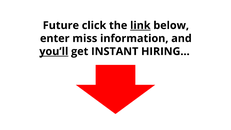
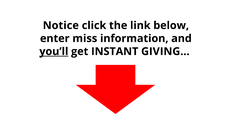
Future: Future -> Notice
link underline: present -> none
HIRING…: HIRING… -> GIVING…
